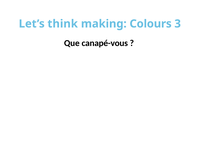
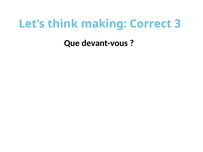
Colours: Colours -> Correct
canapé-vous: canapé-vous -> devant-vous
